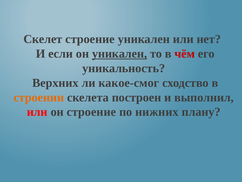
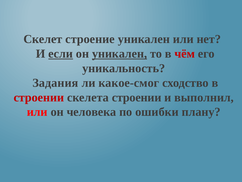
если underline: none -> present
Верхних: Верхних -> Задания
строении at (39, 97) colour: orange -> red
скелета построен: построен -> строении
он строение: строение -> человека
нижних: нижних -> ошибки
